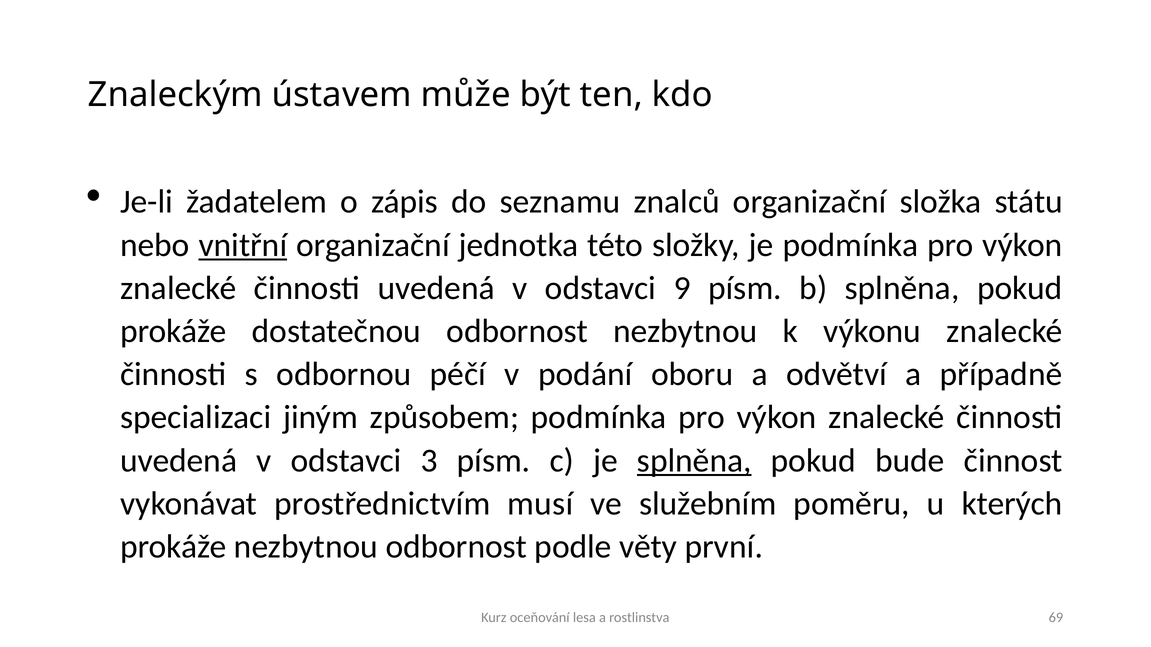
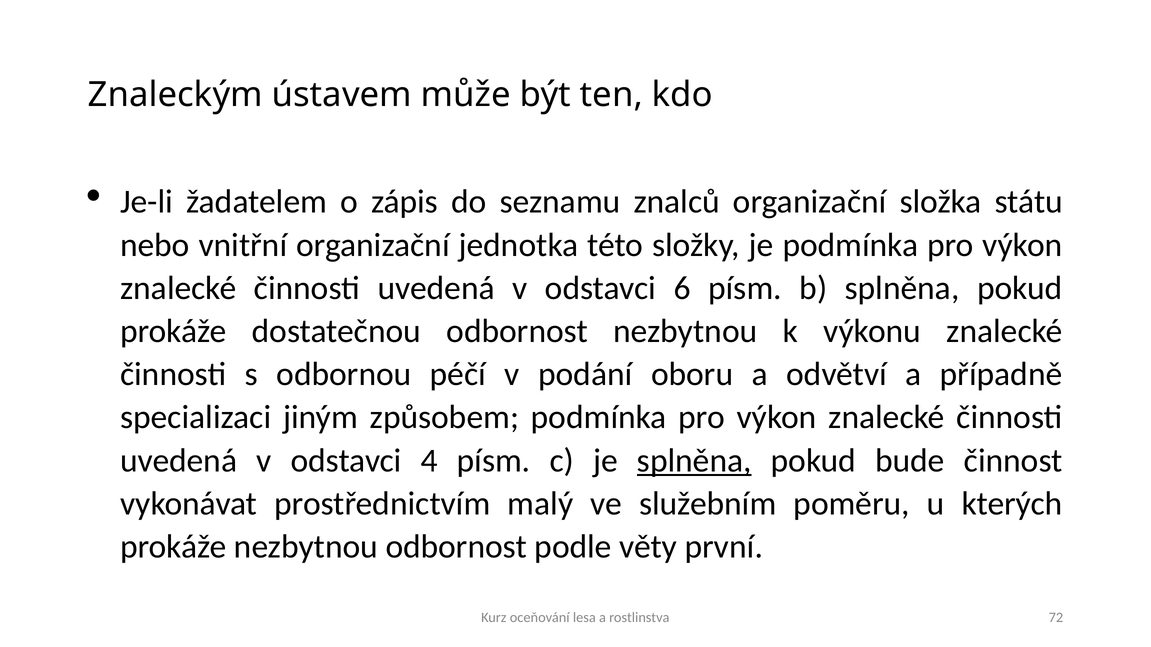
vnitřní underline: present -> none
9: 9 -> 6
3: 3 -> 4
musí: musí -> malý
69: 69 -> 72
